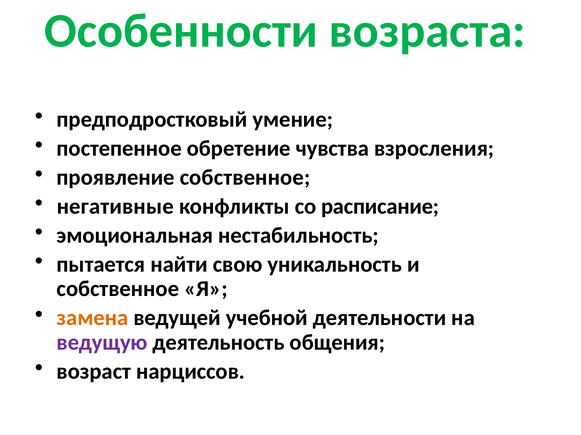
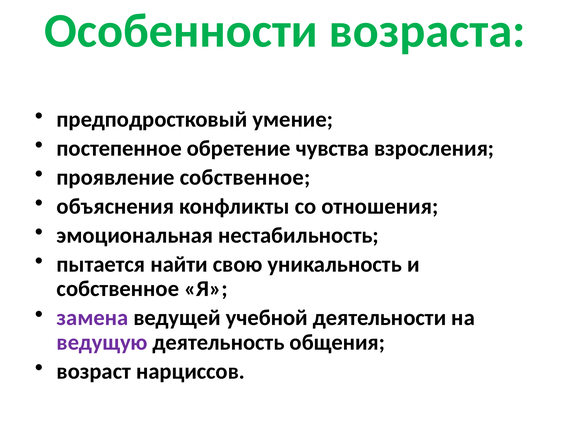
негативные: негативные -> объяснения
расписание: расписание -> отношения
замена colour: orange -> purple
